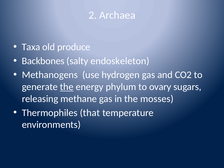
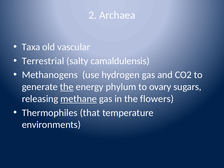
produce: produce -> vascular
Backbones: Backbones -> Terrestrial
endoskeleton: endoskeleton -> camaldulensis
methane underline: none -> present
mosses: mosses -> flowers
